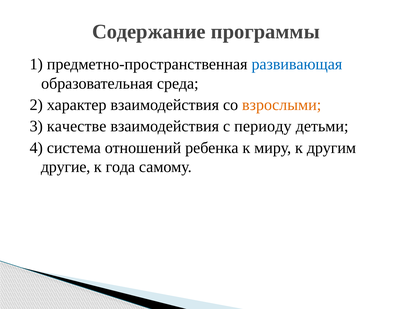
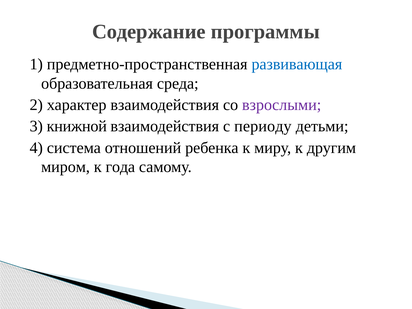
взрослыми colour: orange -> purple
качестве: качестве -> книжной
другие: другие -> миром
